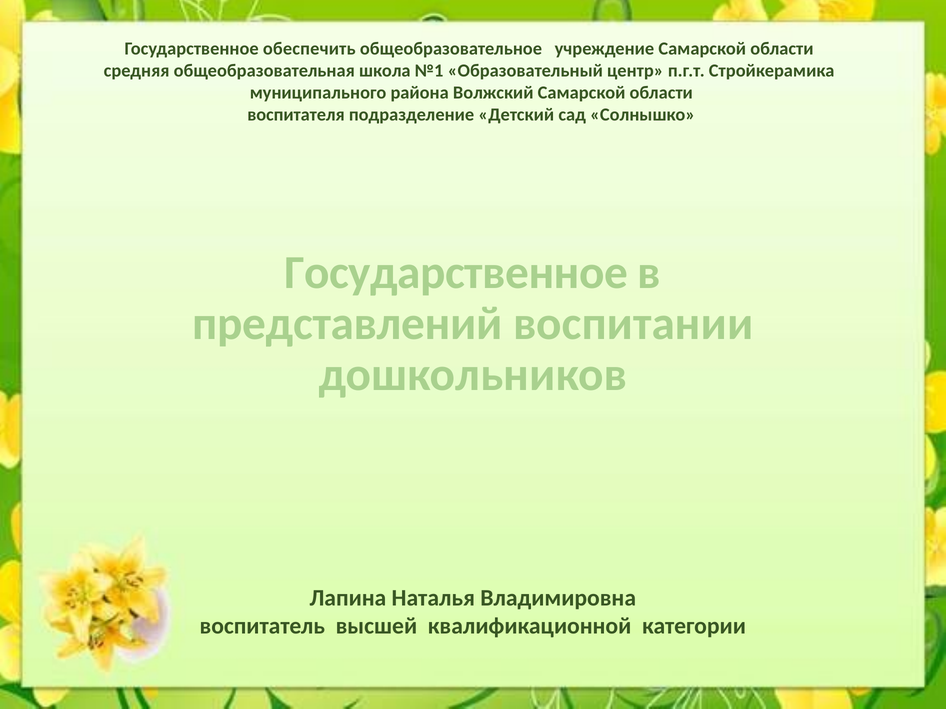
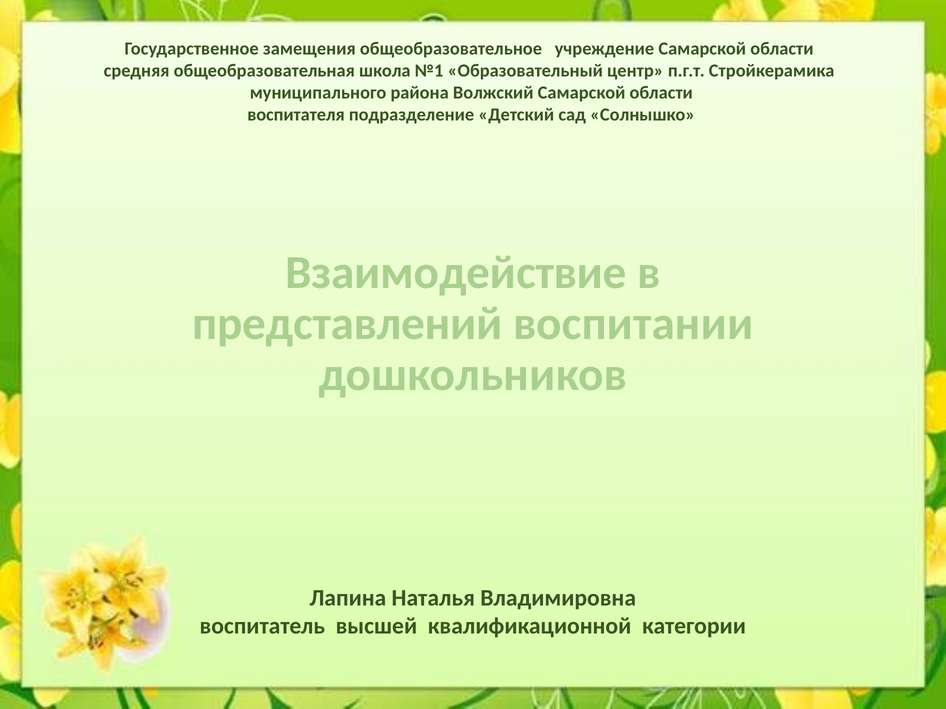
обеспечить: обеспечить -> замещения
Государственное at (456, 273): Государственное -> Взаимодействие
